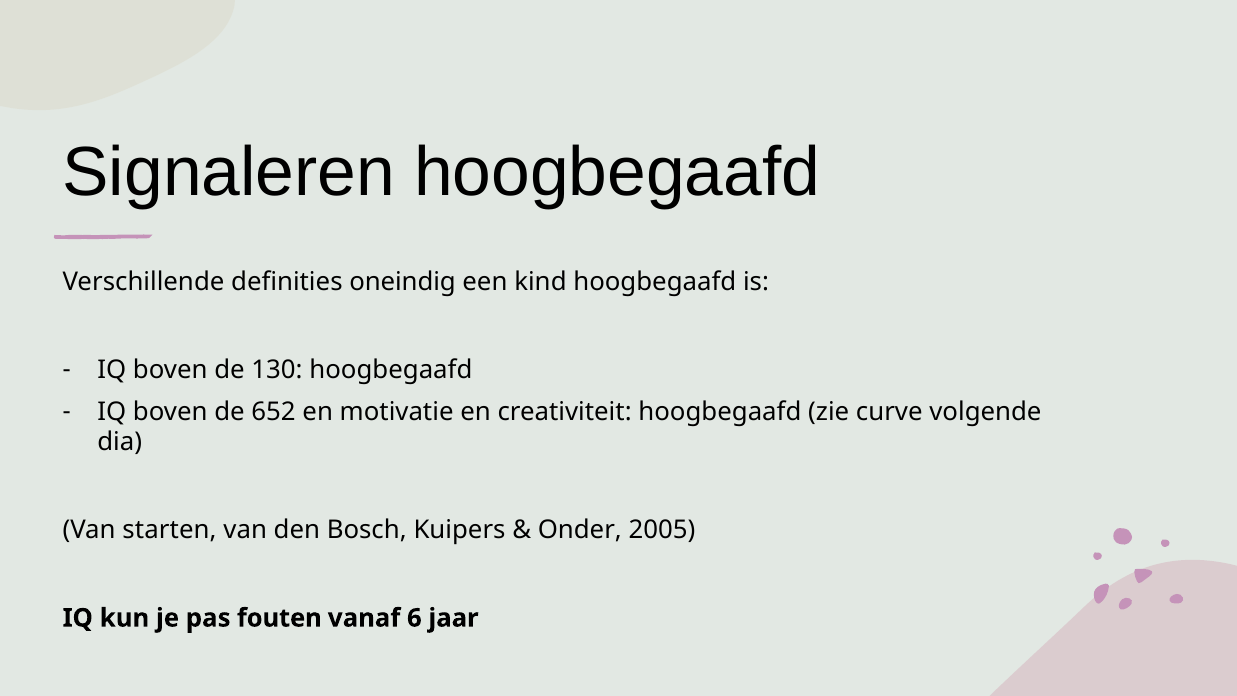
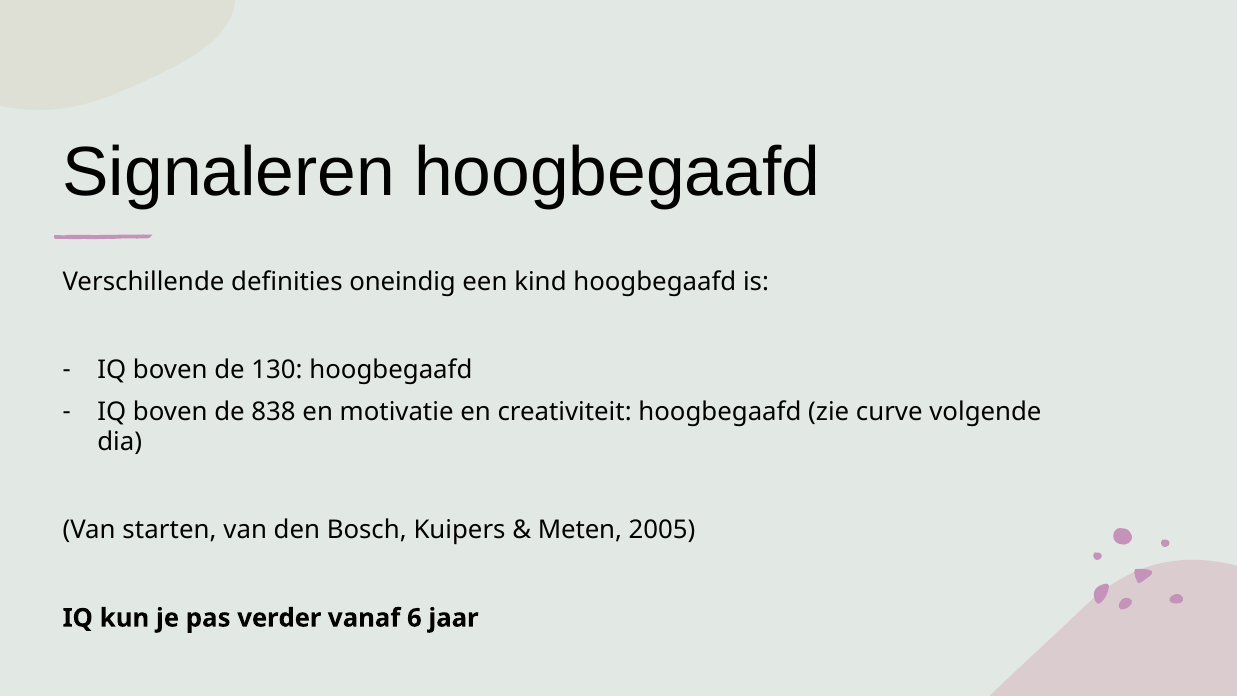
652: 652 -> 838
Onder: Onder -> Meten
fouten: fouten -> verder
